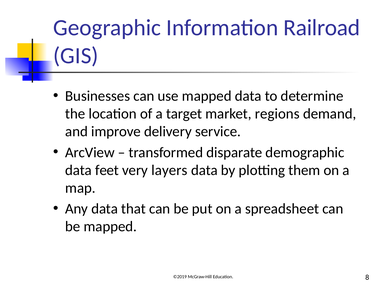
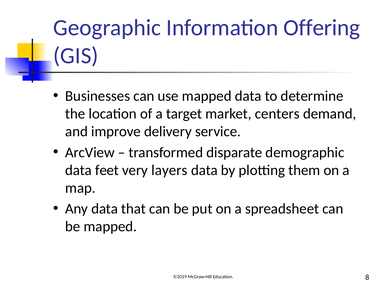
Railroad: Railroad -> Offering
regions: regions -> centers
